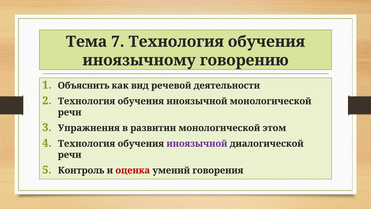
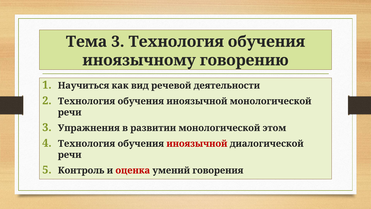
Тема 7: 7 -> 3
Объяснить: Объяснить -> Научиться
иноязычной at (197, 143) colour: purple -> red
